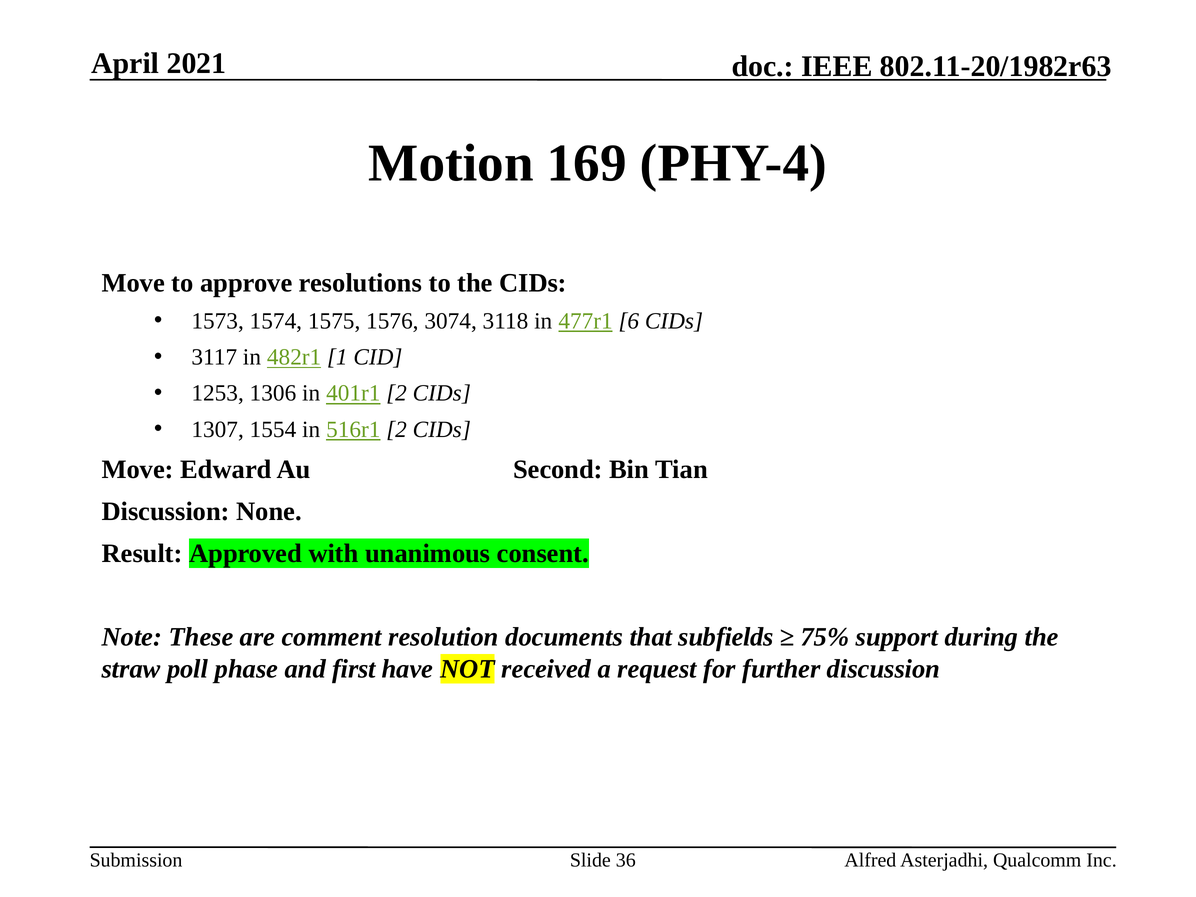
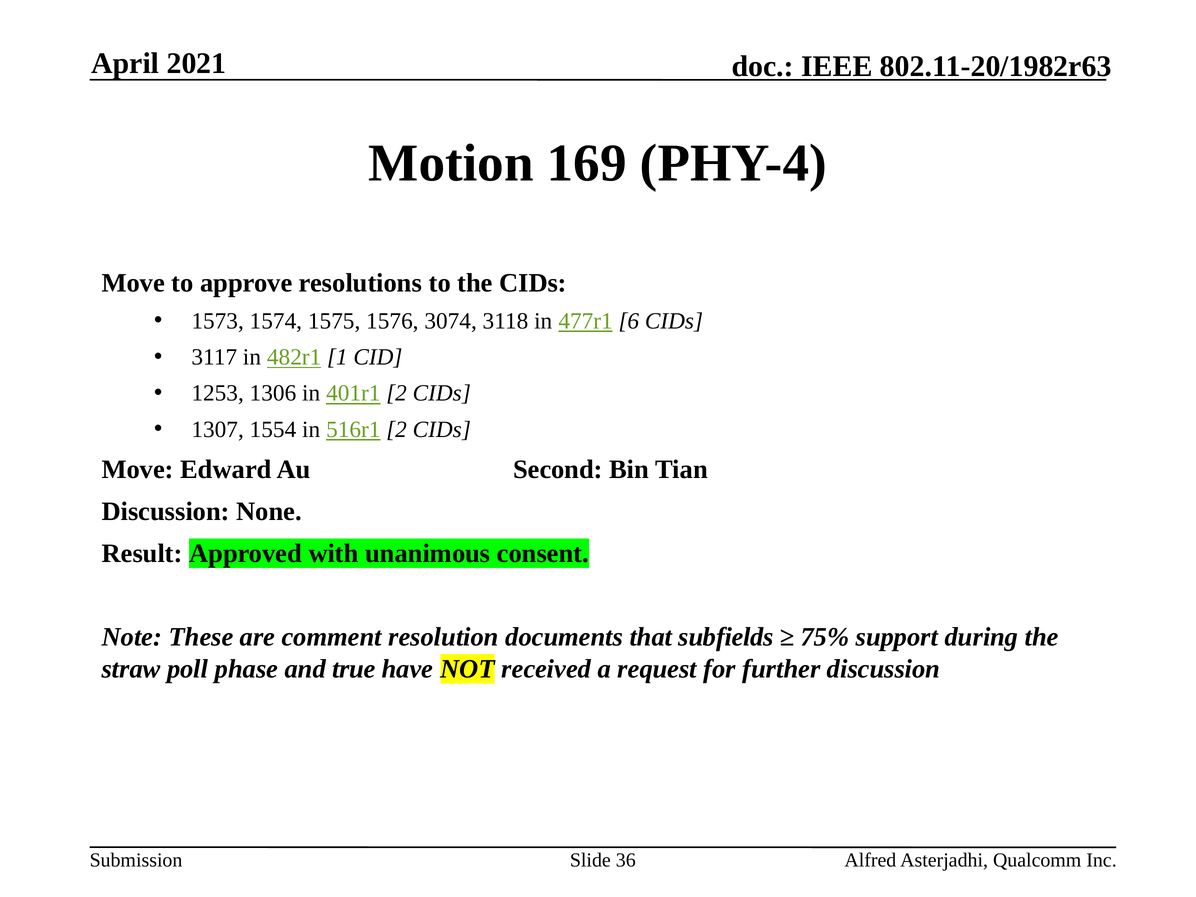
first: first -> true
